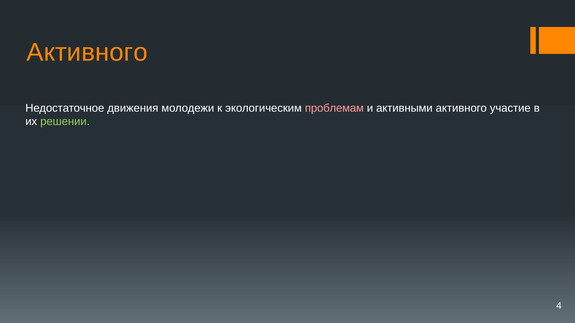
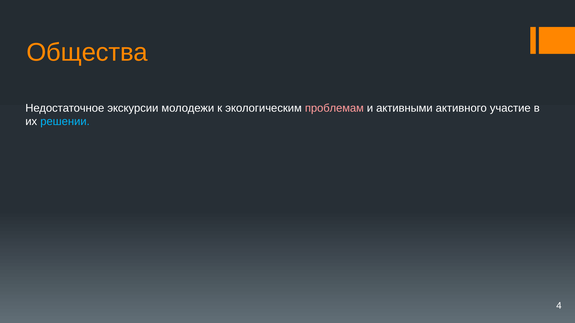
Активного at (87, 53): Активного -> Общества
движения: движения -> экскурсии
решении colour: light green -> light blue
